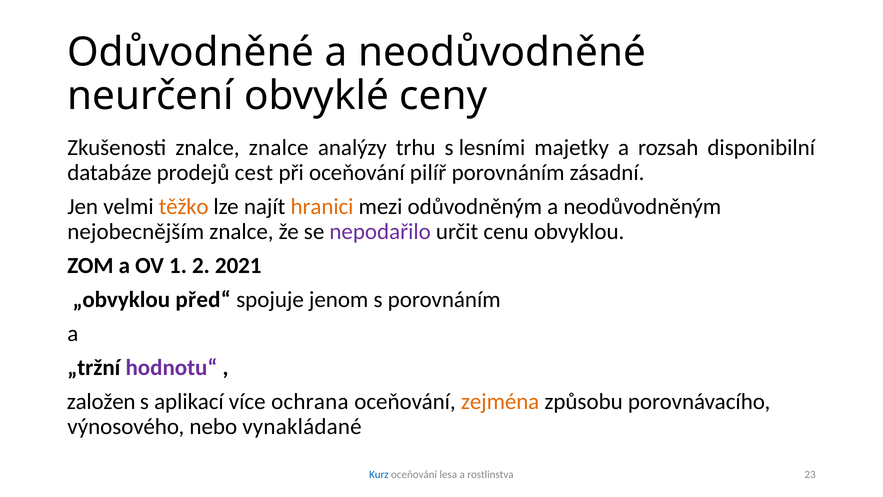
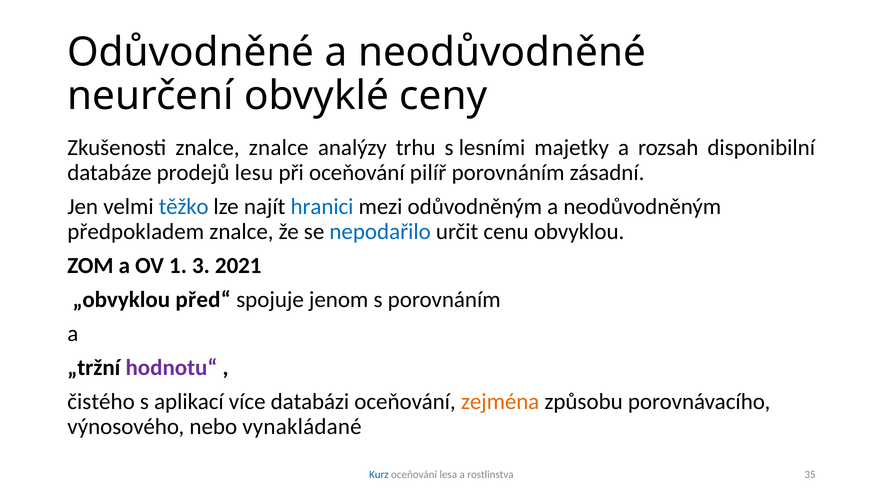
cest: cest -> lesu
těžko colour: orange -> blue
hranici colour: orange -> blue
nejobecnějším: nejobecnějším -> předpokladem
nepodařilo colour: purple -> blue
2: 2 -> 3
založen: založen -> čistého
ochrana: ochrana -> databázi
23: 23 -> 35
